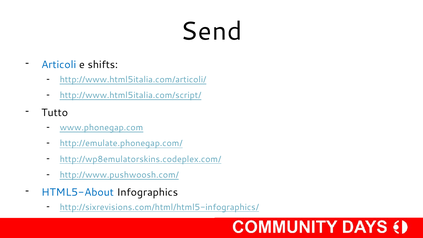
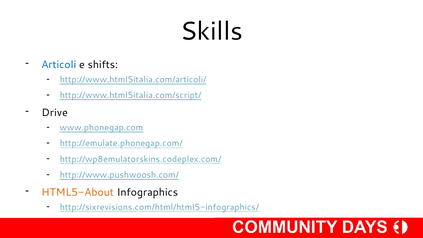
Send: Send -> Skills
Tutto: Tutto -> Drive
HTML5-About colour: blue -> orange
